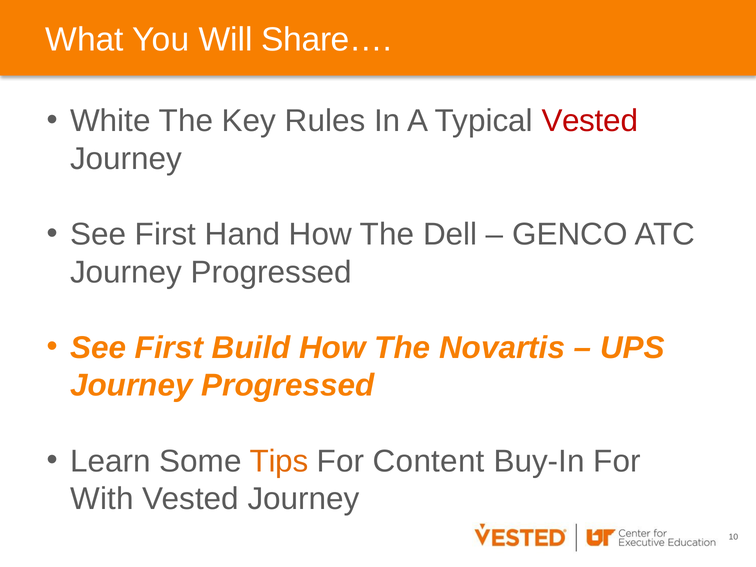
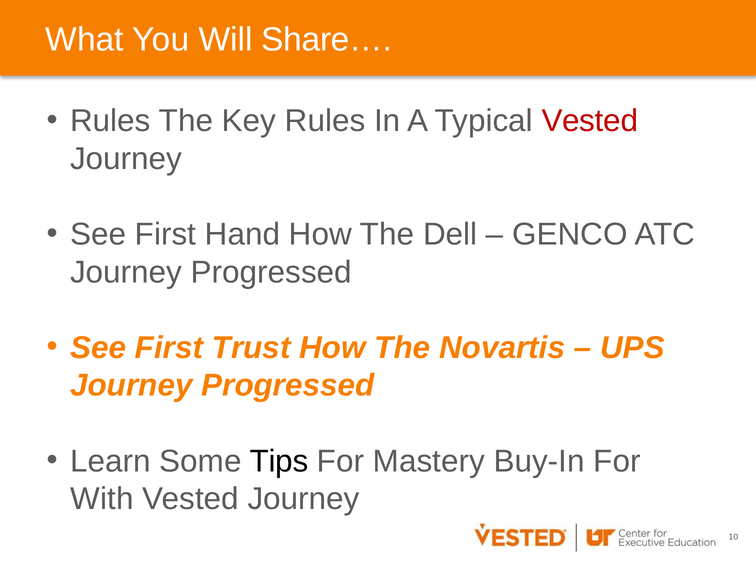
White at (110, 121): White -> Rules
Build: Build -> Trust
Tips colour: orange -> black
Content: Content -> Mastery
